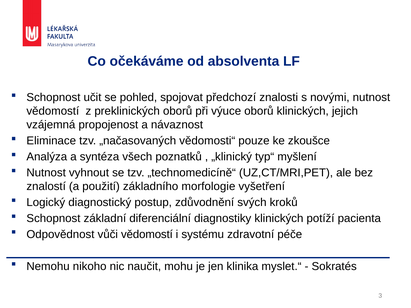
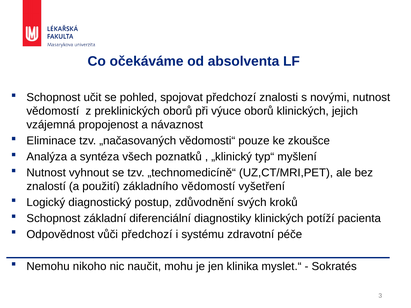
základního morfologie: morfologie -> vědomostí
vůči vědomostí: vědomostí -> předchozí
